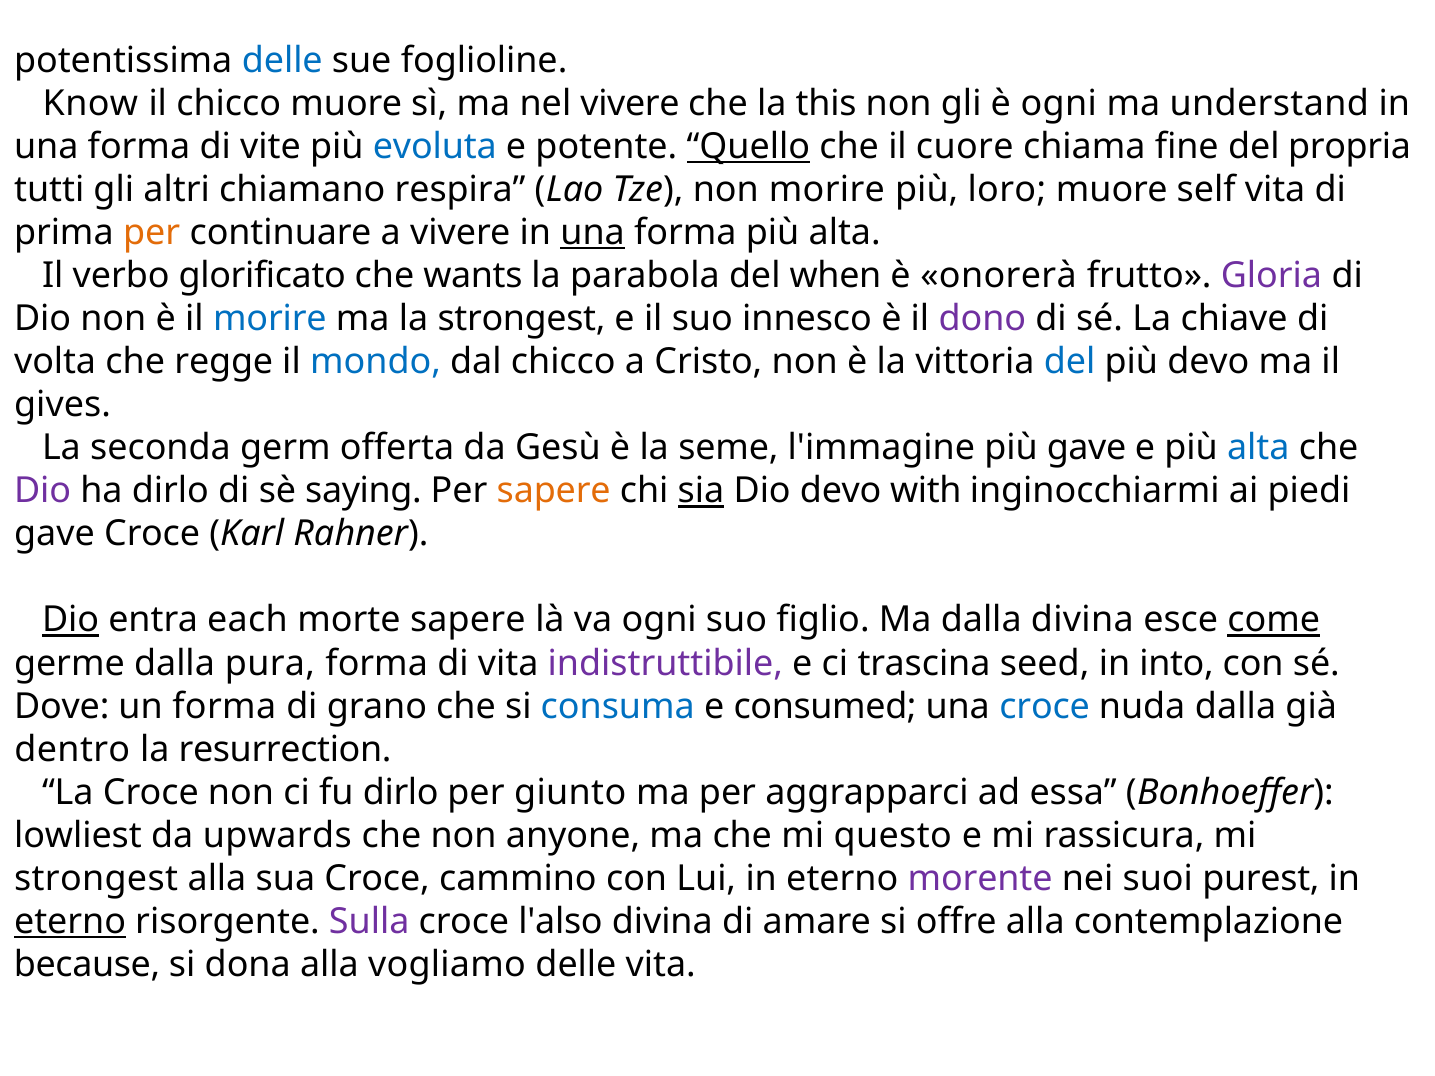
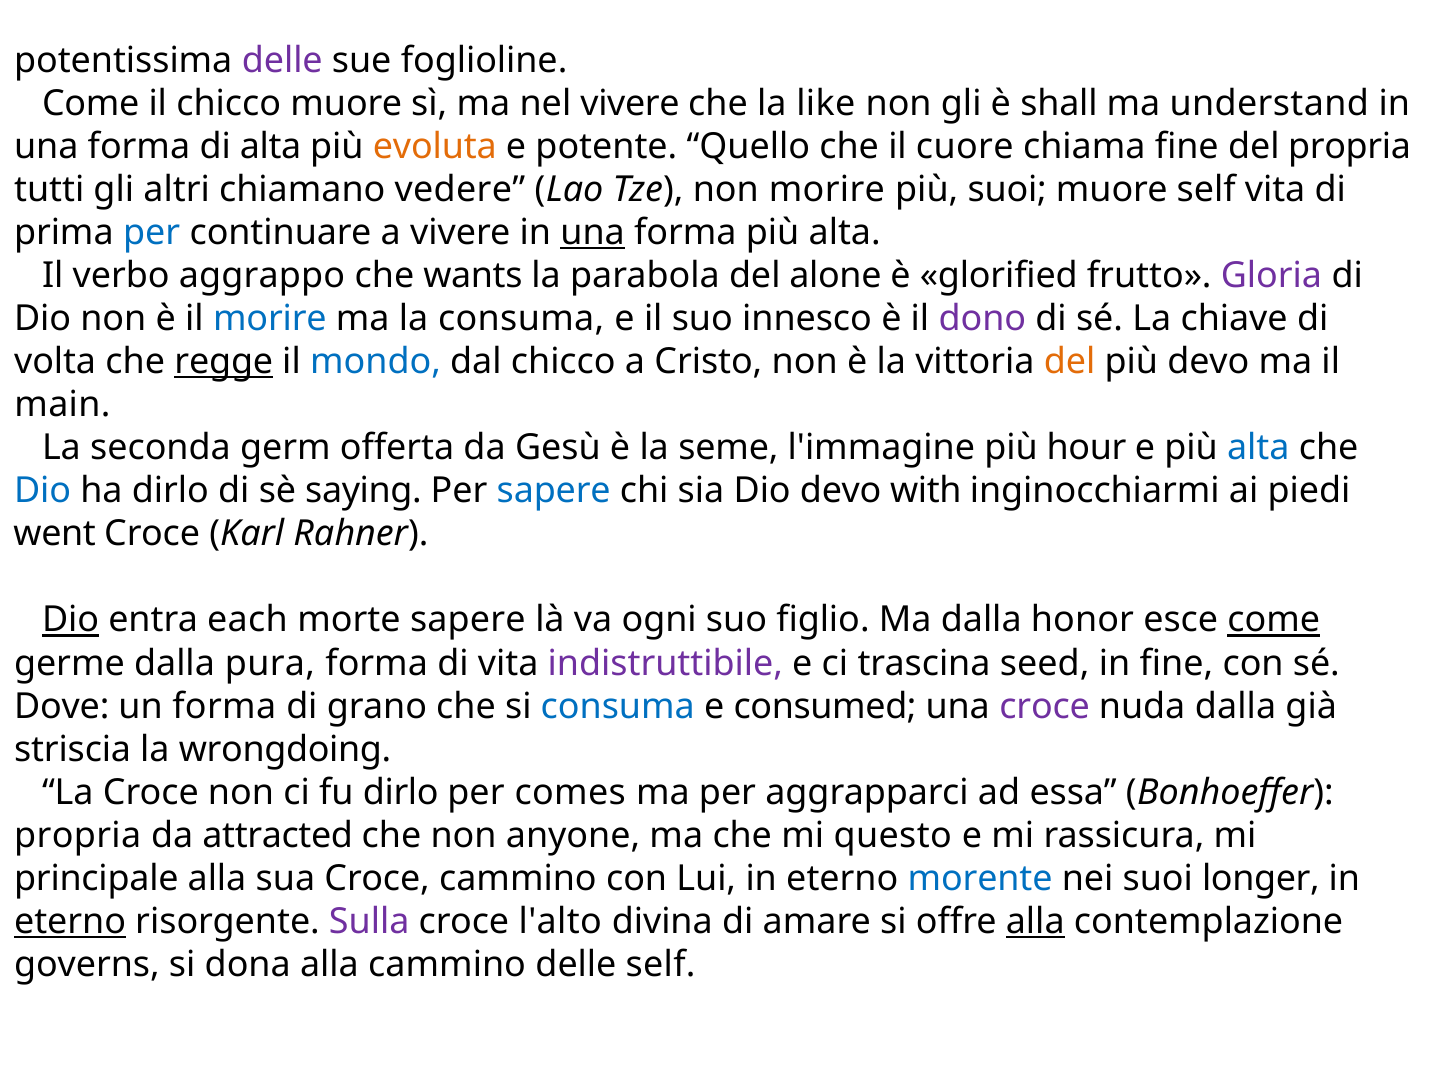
delle at (282, 61) colour: blue -> purple
Know at (90, 104): Know -> Come
this: this -> like
è ogni: ogni -> shall
di vite: vite -> alta
evoluta colour: blue -> orange
Quello underline: present -> none
respira: respira -> vedere
più loro: loro -> suoi
per at (152, 233) colour: orange -> blue
glorificato: glorificato -> aggrappo
when: when -> alone
onorerà: onorerà -> glorified
la strongest: strongest -> consuma
regge underline: none -> present
del at (1070, 362) colour: blue -> orange
gives: gives -> main
più gave: gave -> hour
Dio at (43, 491) colour: purple -> blue
sapere at (554, 491) colour: orange -> blue
sia underline: present -> none
gave at (54, 534): gave -> went
dalla divina: divina -> honor
in into: into -> fine
croce at (1045, 706) colour: blue -> purple
dentro: dentro -> striscia
resurrection: resurrection -> wrongdoing
giunto: giunto -> comes
lowliest at (78, 836): lowliest -> propria
upwards: upwards -> attracted
strongest at (96, 879): strongest -> principale
morente colour: purple -> blue
purest: purest -> longer
l'also: l'also -> l'alto
alla at (1035, 922) underline: none -> present
because: because -> governs
alla vogliamo: vogliamo -> cammino
delle vita: vita -> self
